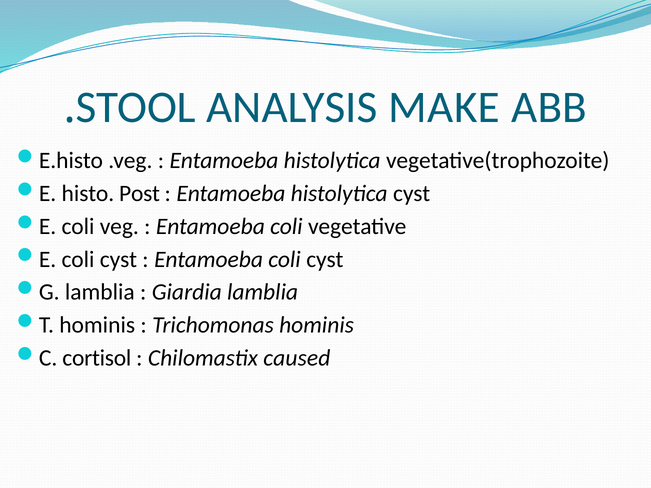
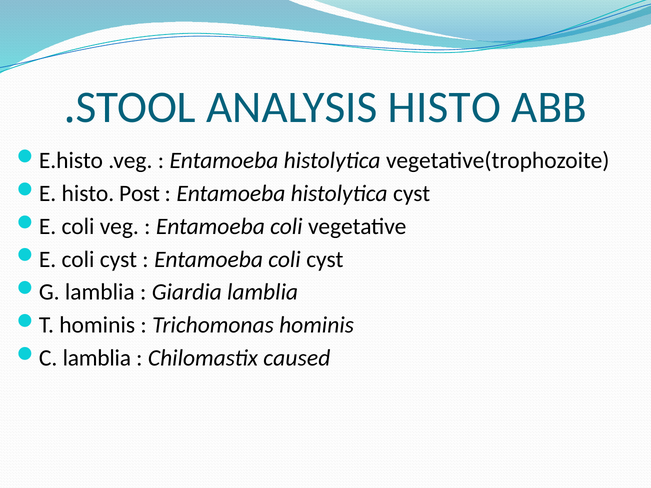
ANALYSIS MAKE: MAKE -> HISTO
C cortisol: cortisol -> lamblia
